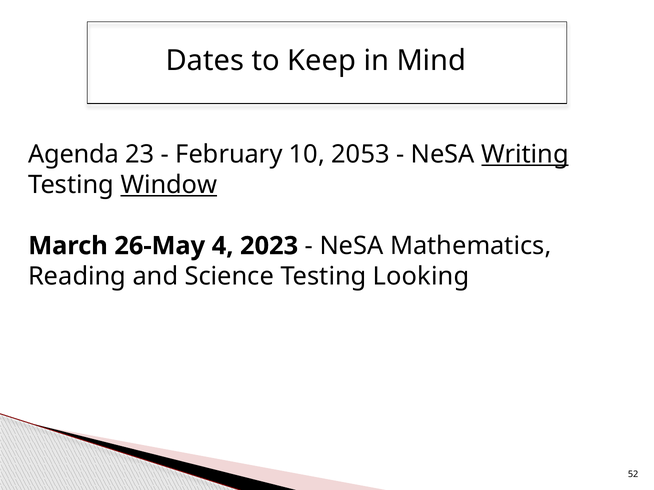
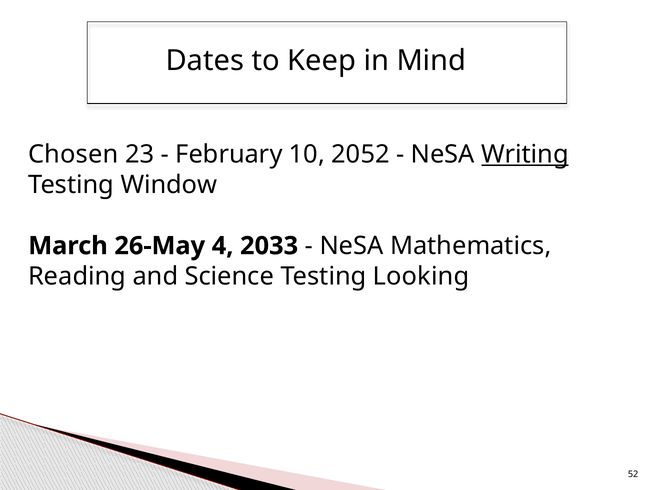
Agenda: Agenda -> Chosen
2053: 2053 -> 2052
Window underline: present -> none
2023: 2023 -> 2033
